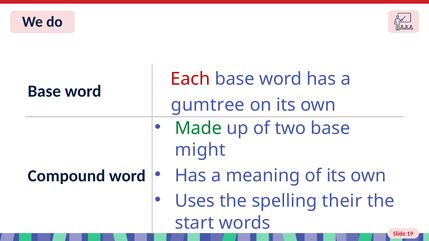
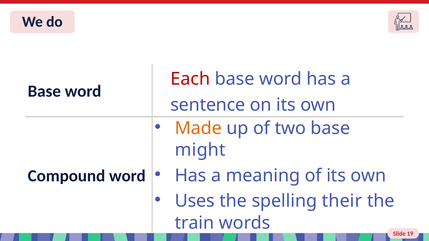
gumtree: gumtree -> sentence
Made colour: green -> orange
start: start -> train
